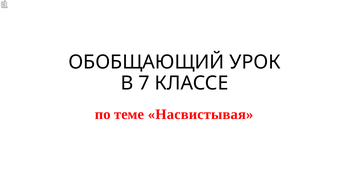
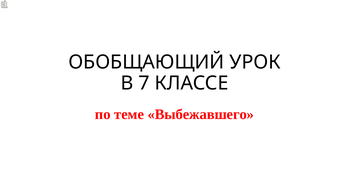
Насвистывая: Насвистывая -> Выбежавшего
